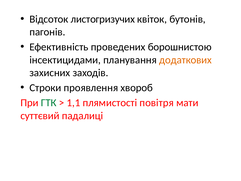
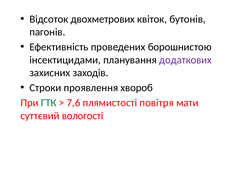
листогризучих: листогризучих -> двохметрових
додаткових colour: orange -> purple
1,1: 1,1 -> 7,6
падалиці: падалиці -> вологості
